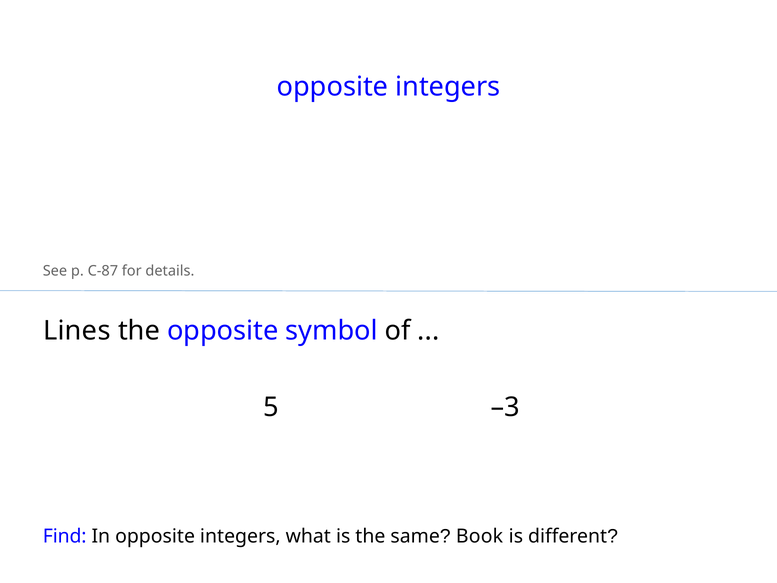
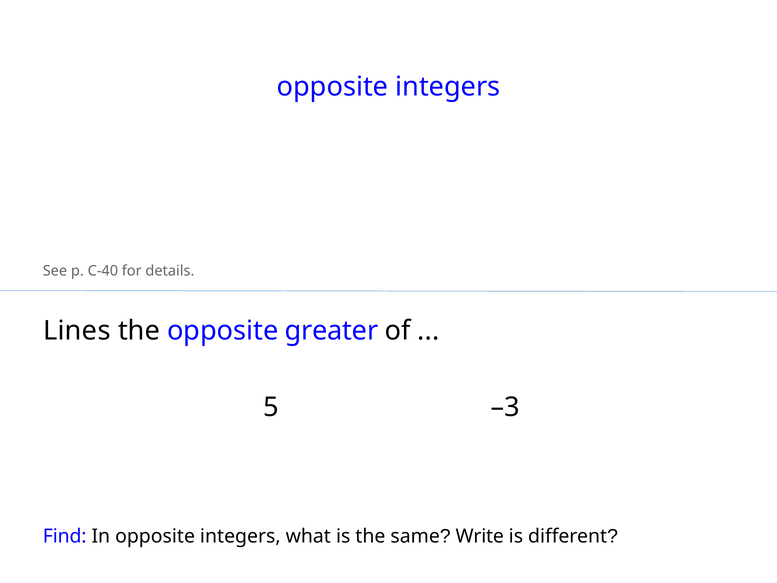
C-87: C-87 -> C-40
symbol: symbol -> greater
Book: Book -> Write
